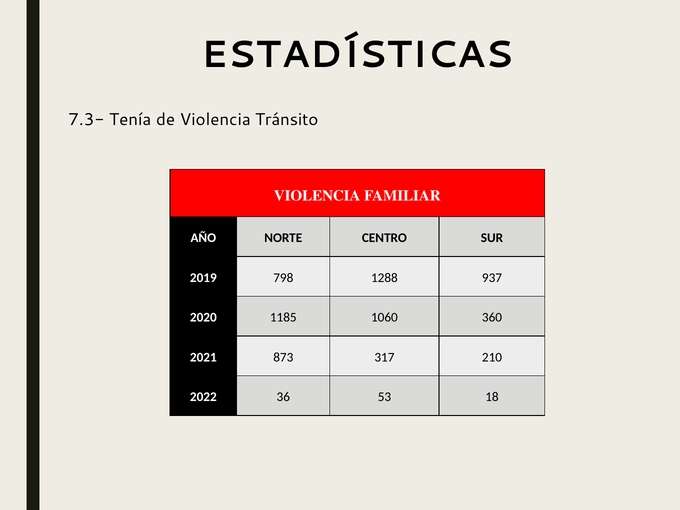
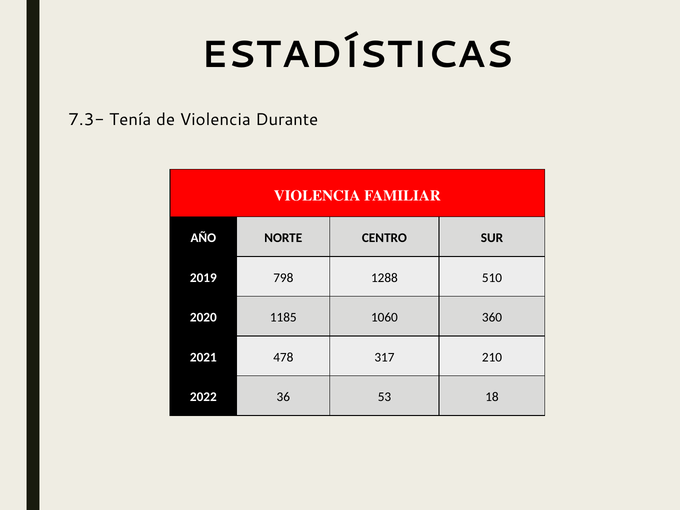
Tránsito: Tránsito -> Durante
937: 937 -> 510
873: 873 -> 478
